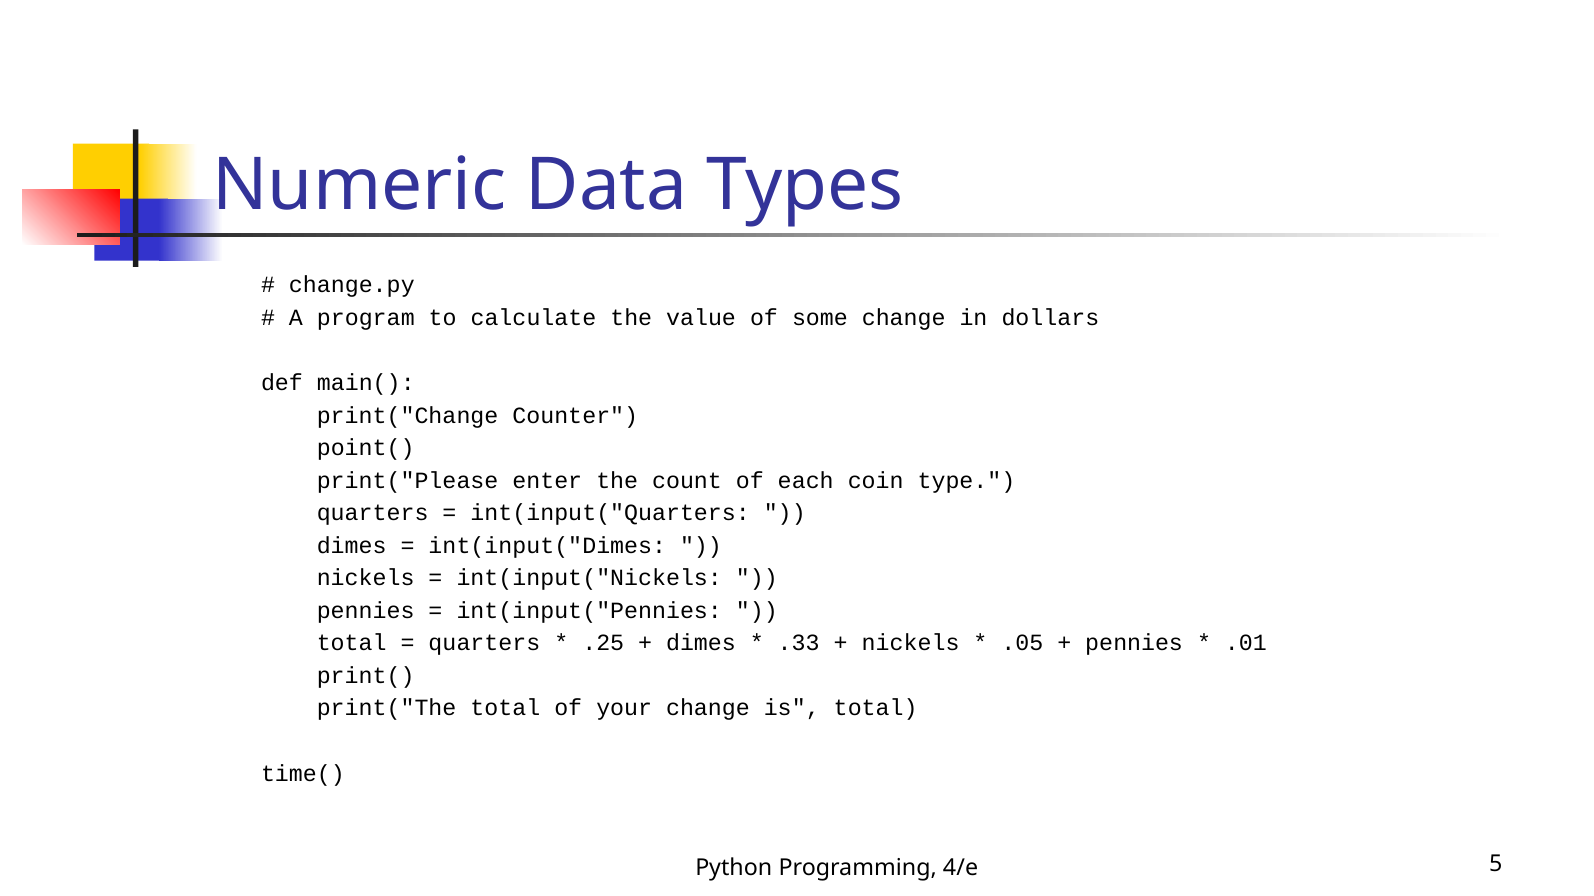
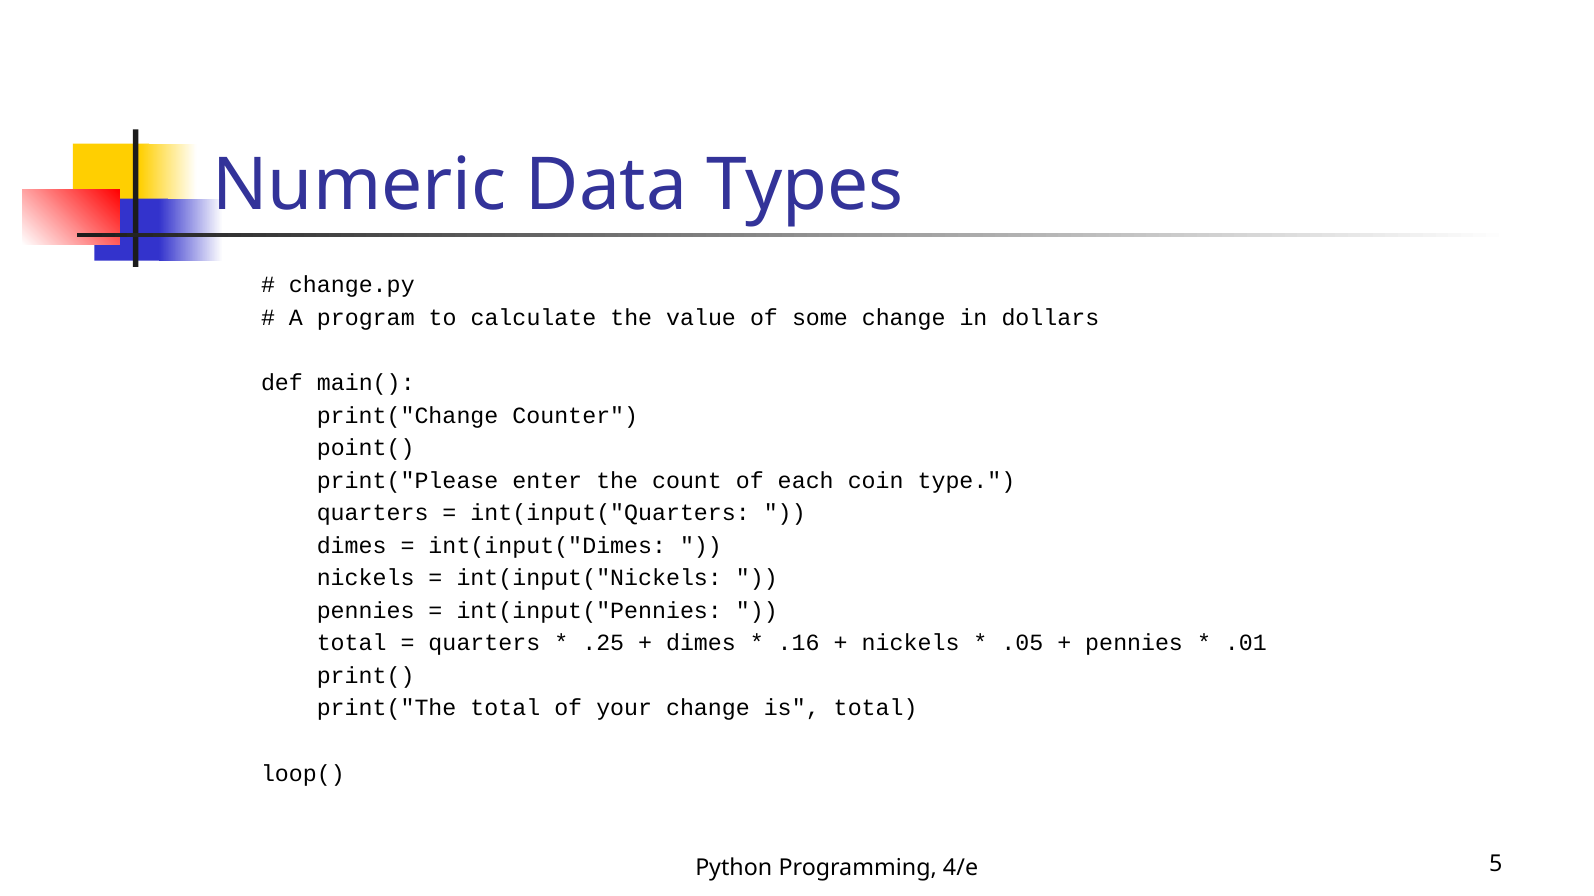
.33: .33 -> .16
time(: time( -> loop(
